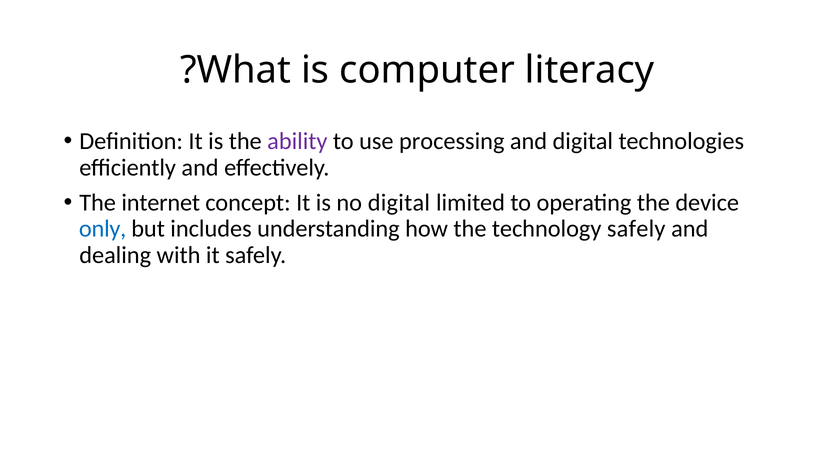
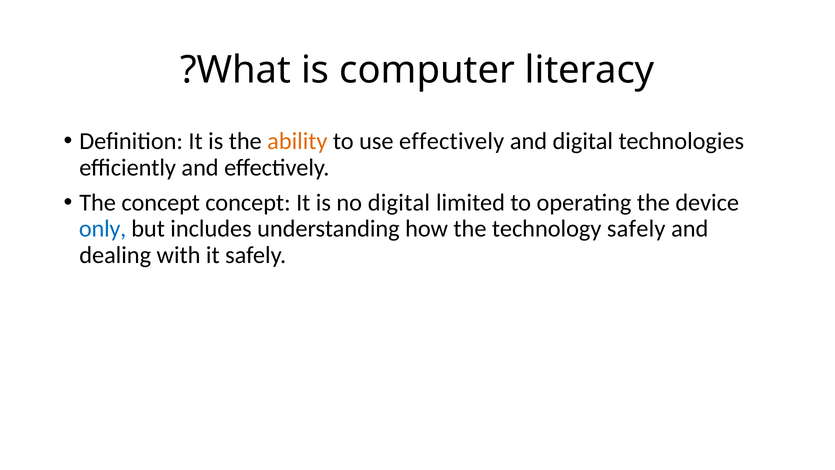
ability colour: purple -> orange
use processing: processing -> effectively
The internet: internet -> concept
